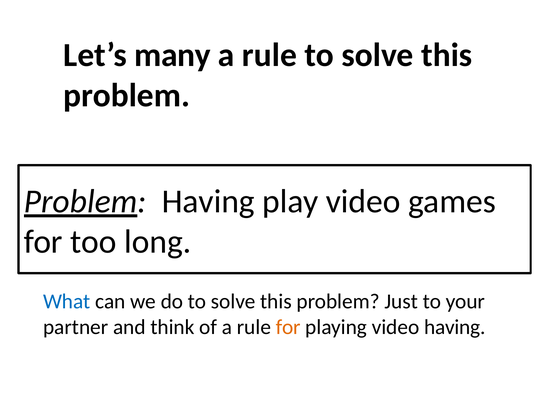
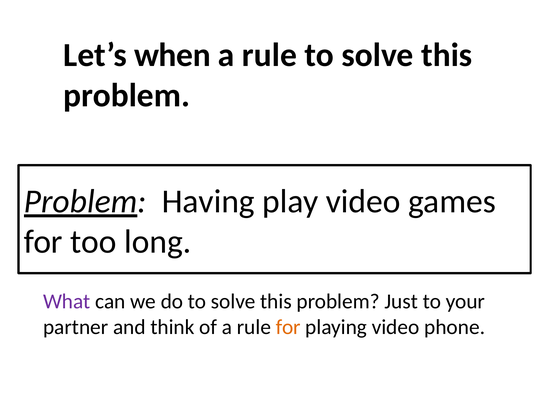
many: many -> when
What colour: blue -> purple
video having: having -> phone
